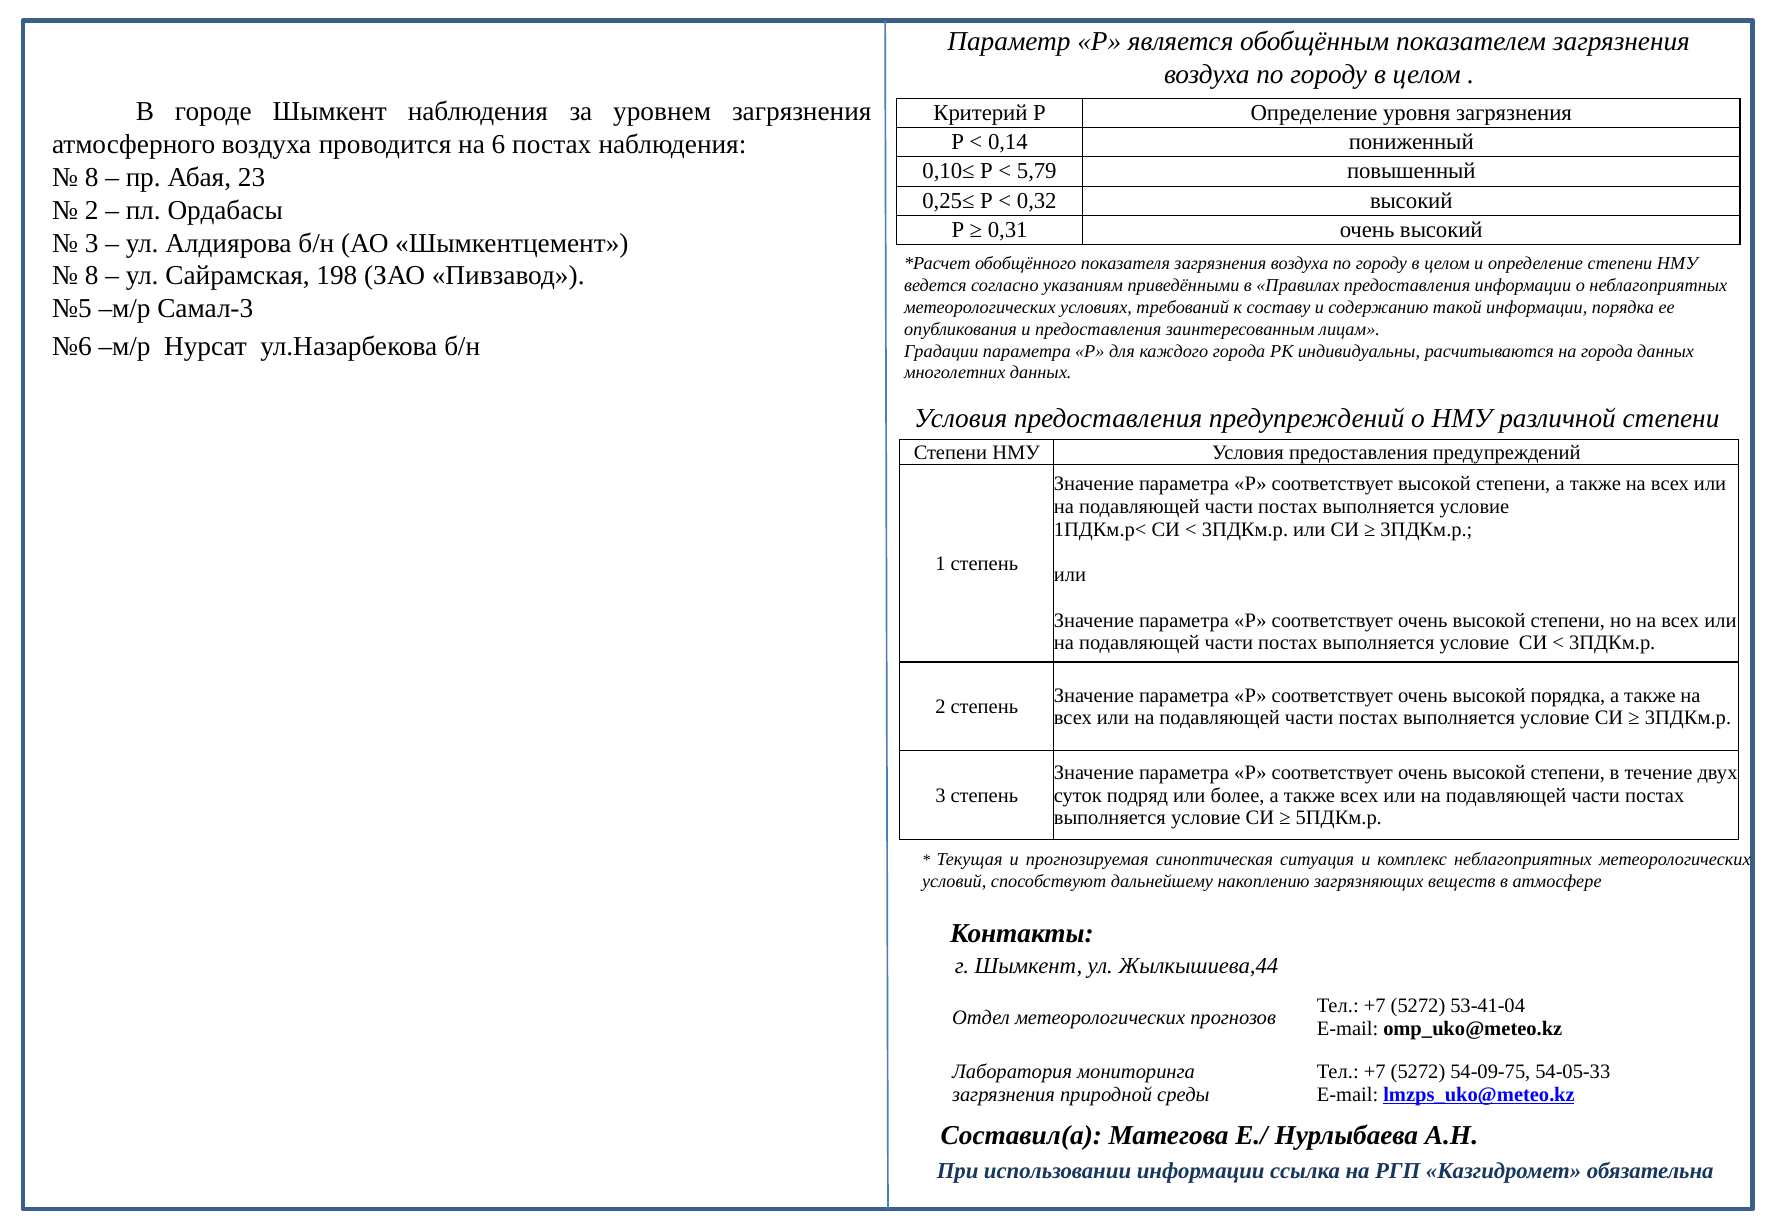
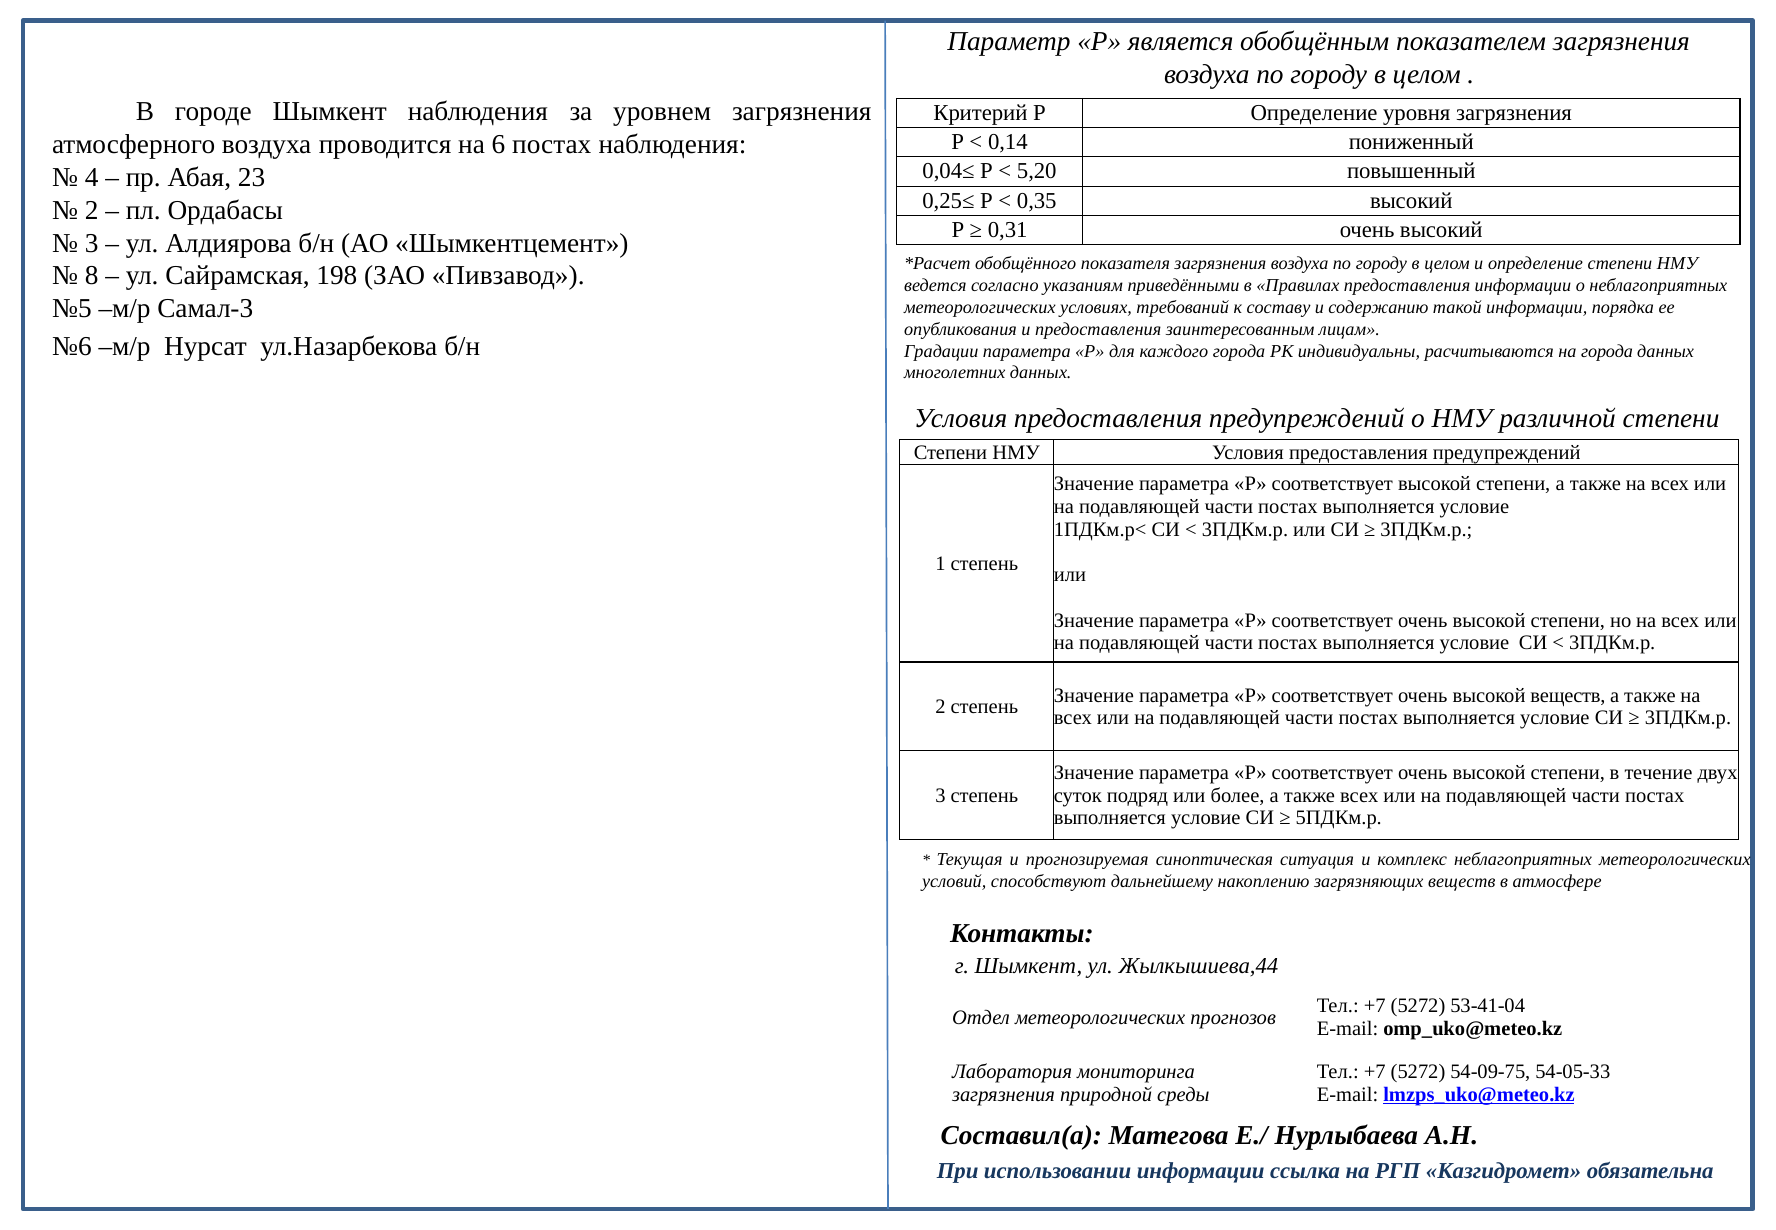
0,10≤: 0,10≤ -> 0,04≤
5,79: 5,79 -> 5,20
8 at (92, 177): 8 -> 4
0,32: 0,32 -> 0,35
высокой порядка: порядка -> веществ
